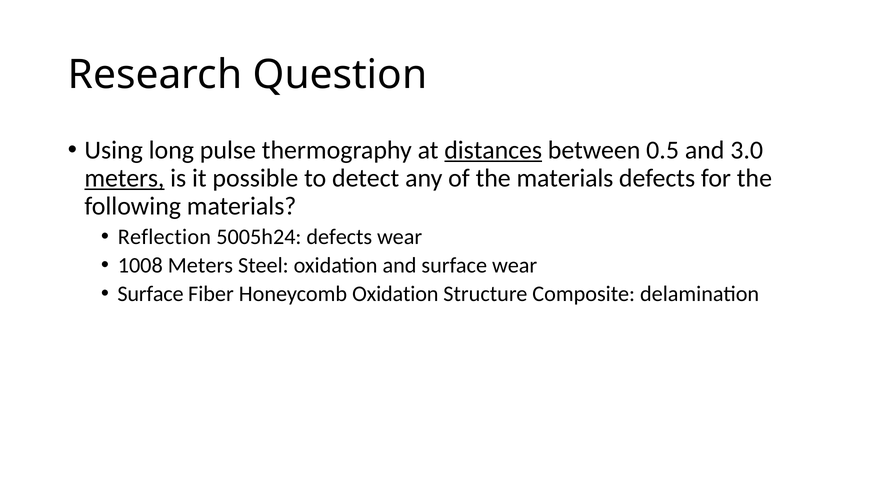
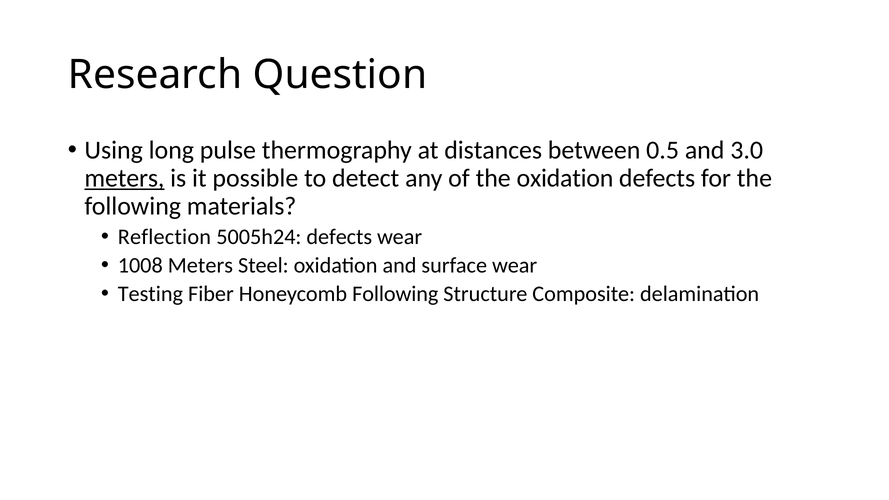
distances underline: present -> none
the materials: materials -> oxidation
Surface at (151, 294): Surface -> Testing
Honeycomb Oxidation: Oxidation -> Following
